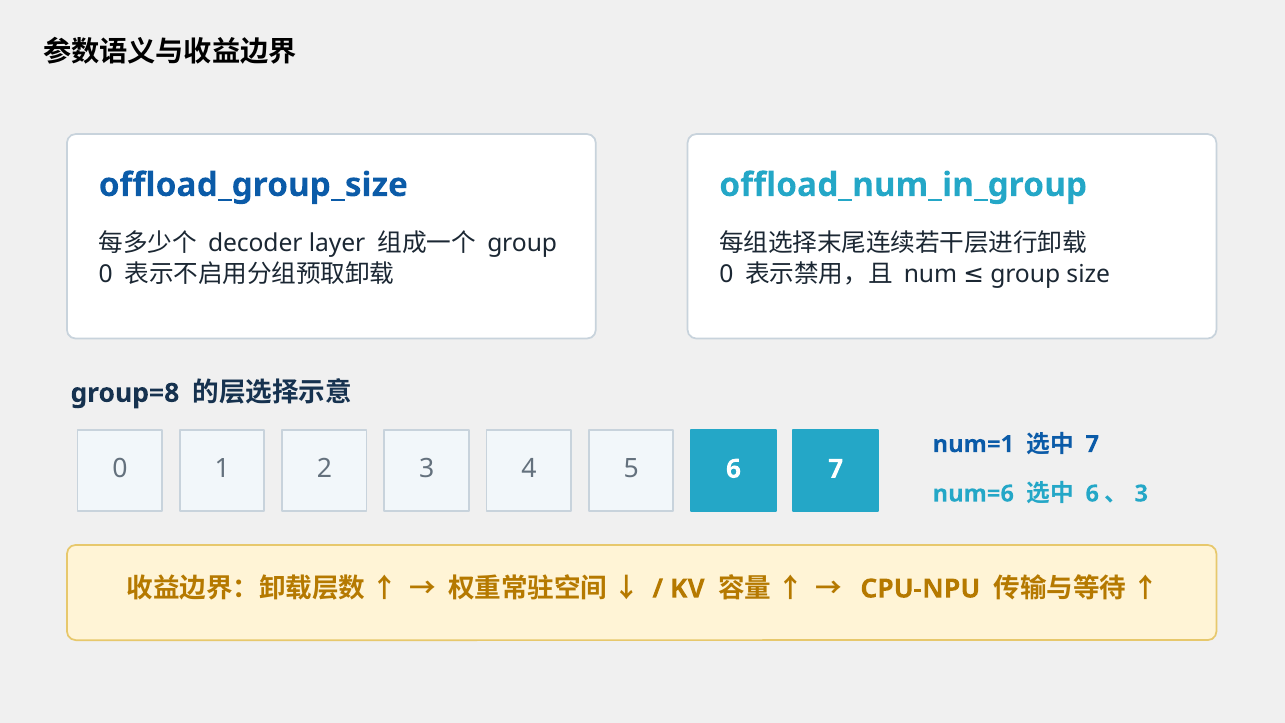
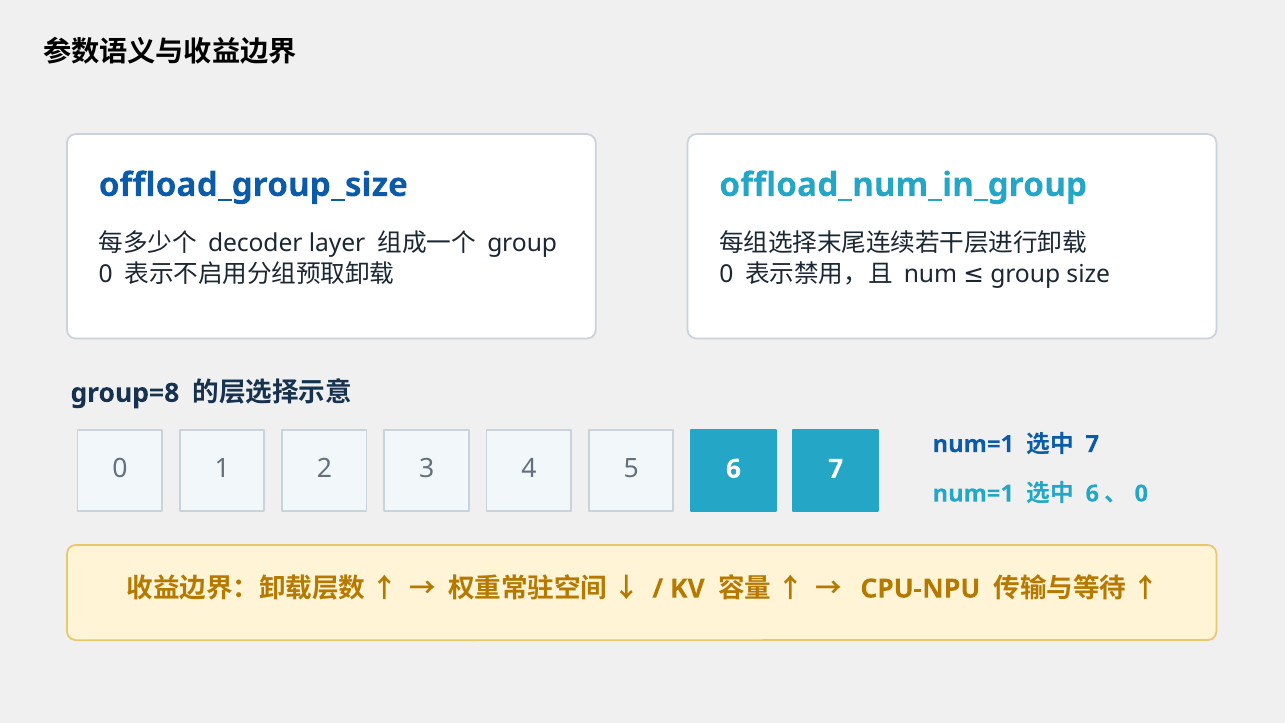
num=6 at (973, 494): num=6 -> num=1
3 at (1141, 494): 3 -> 0
